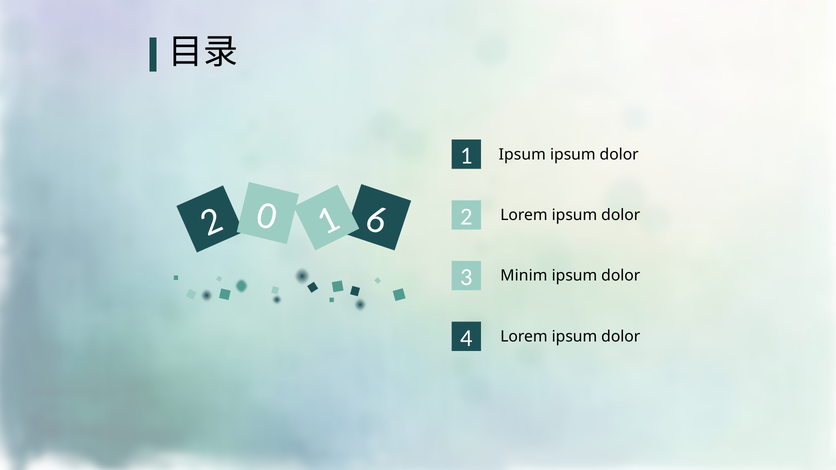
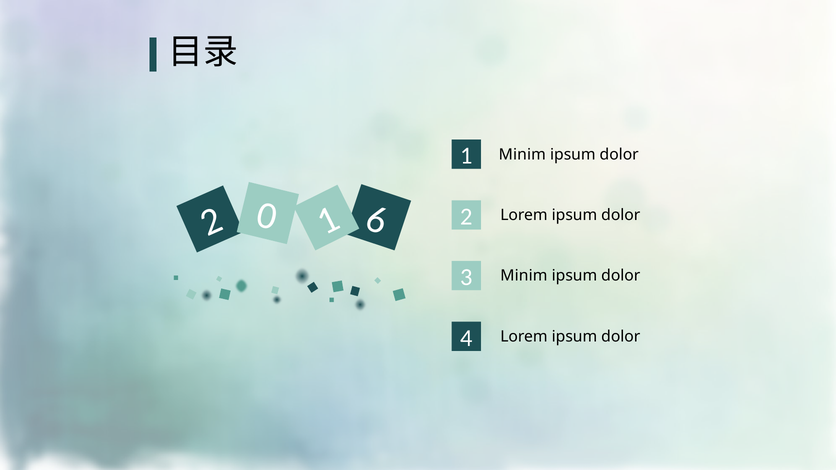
Ipsum at (522, 154): Ipsum -> Minim
